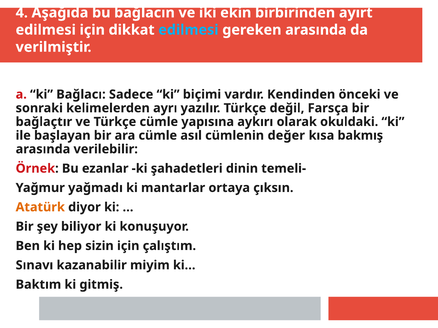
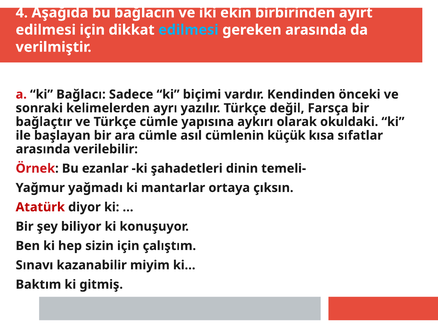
değer: değer -> küçük
bakmış: bakmış -> sıfatlar
Atatürk colour: orange -> red
